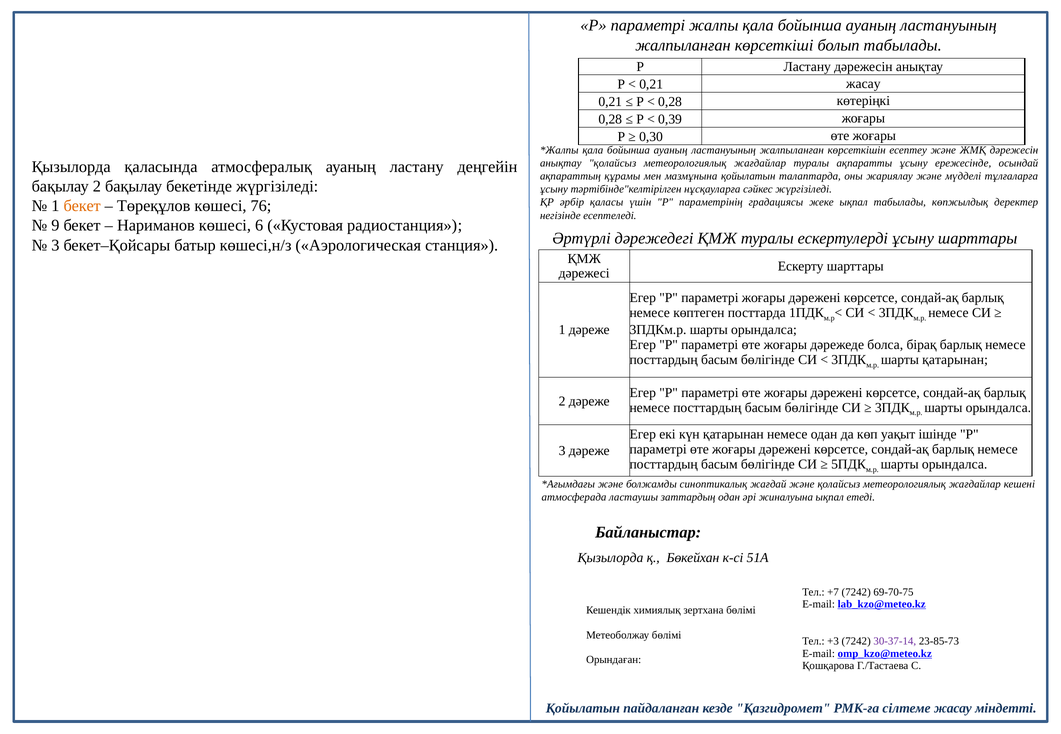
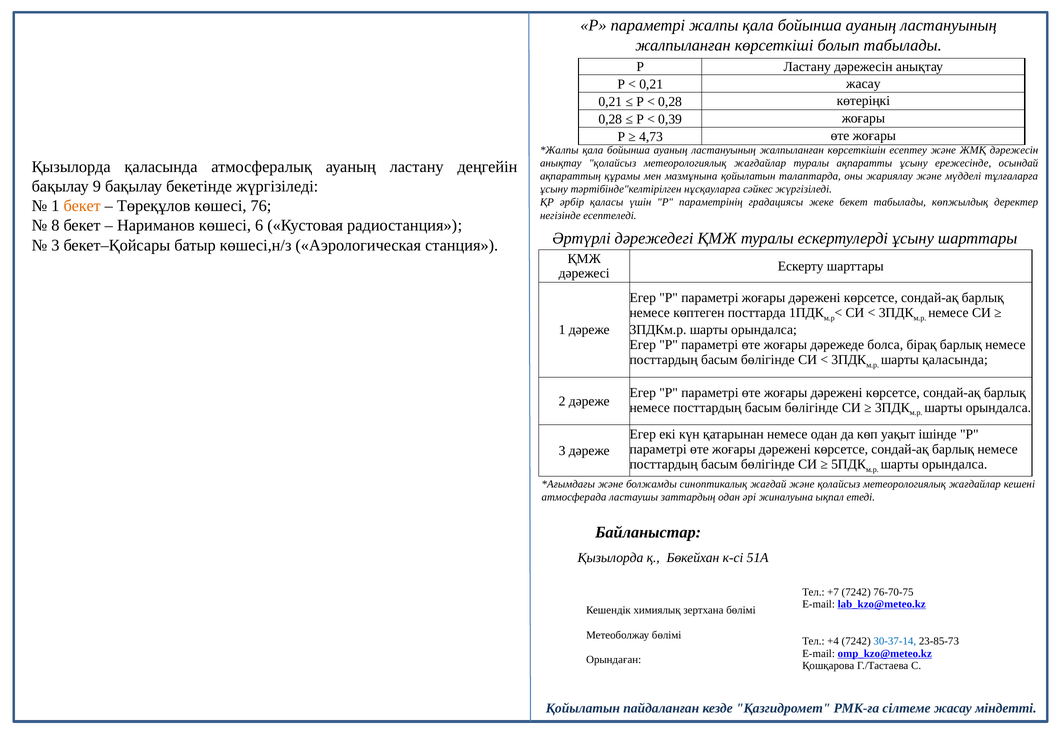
0,30: 0,30 -> 4,73
бақылау 2: 2 -> 9
жеке ықпал: ықпал -> бекет
9: 9 -> 8
шарты қатарынан: қатарынан -> қаласында
69-70-75: 69-70-75 -> 76-70-75
+3: +3 -> +4
30-37-14 colour: purple -> blue
